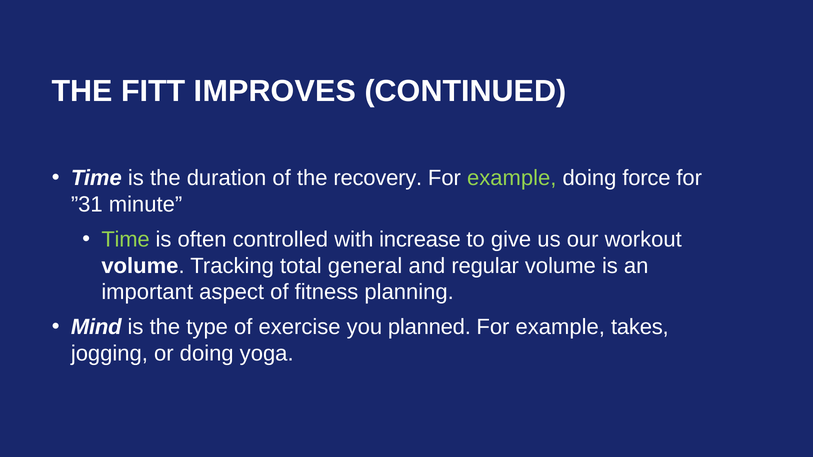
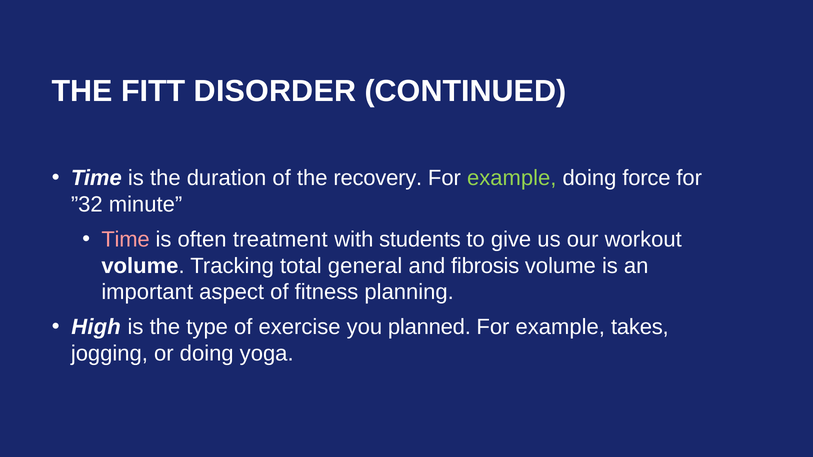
IMPROVES: IMPROVES -> DISORDER
”31: ”31 -> ”32
Time at (126, 240) colour: light green -> pink
controlled: controlled -> treatment
increase: increase -> students
regular: regular -> fibrosis
Mind: Mind -> High
